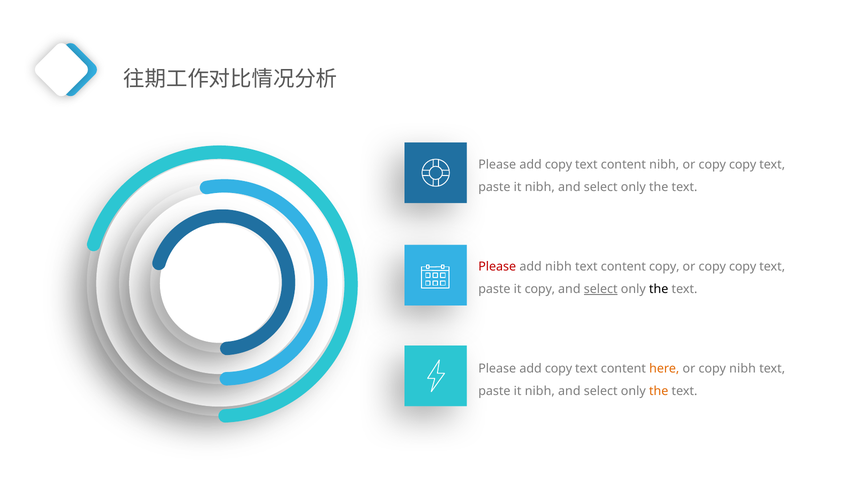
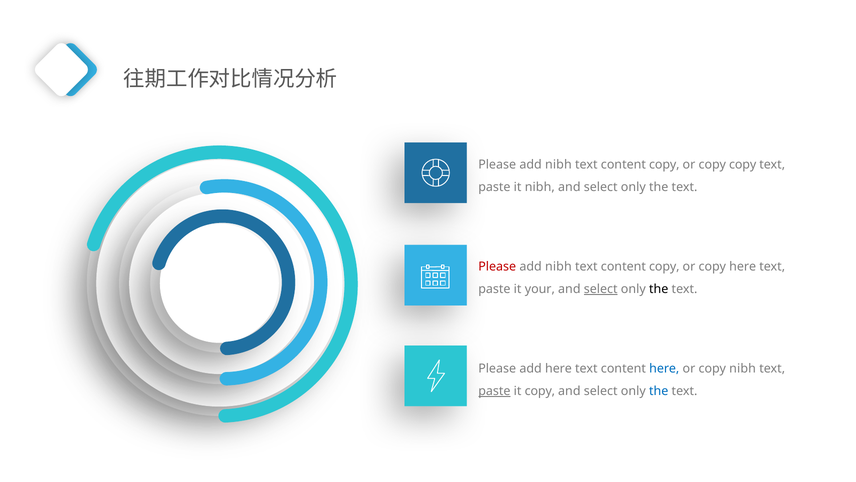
copy at (559, 164): copy -> nibh
nibh at (664, 164): nibh -> copy
copy at (743, 266): copy -> here
it copy: copy -> your
copy at (559, 368): copy -> here
here at (664, 368) colour: orange -> blue
paste at (494, 391) underline: none -> present
nibh at (540, 391): nibh -> copy
the at (659, 391) colour: orange -> blue
